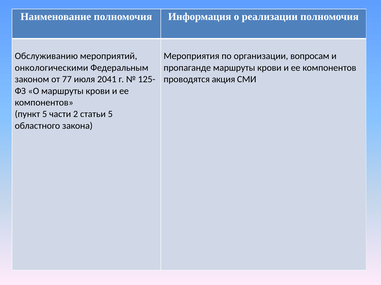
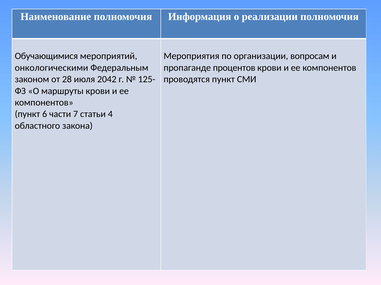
Обслуживанию: Обслуживанию -> Обучающимися
пропаганде маршруты: маршруты -> процентов
77: 77 -> 28
2041: 2041 -> 2042
проводятся акция: акция -> пункт
пункт 5: 5 -> 6
2: 2 -> 7
статьи 5: 5 -> 4
